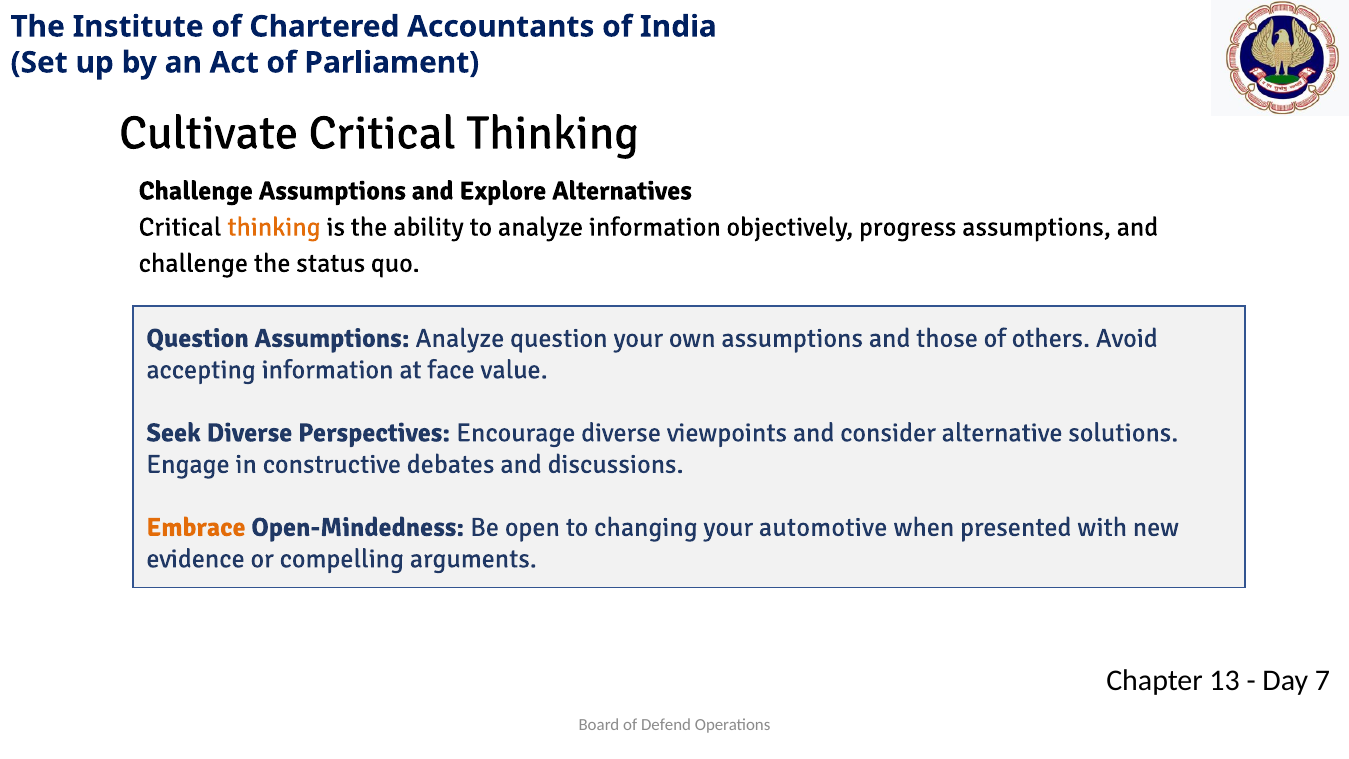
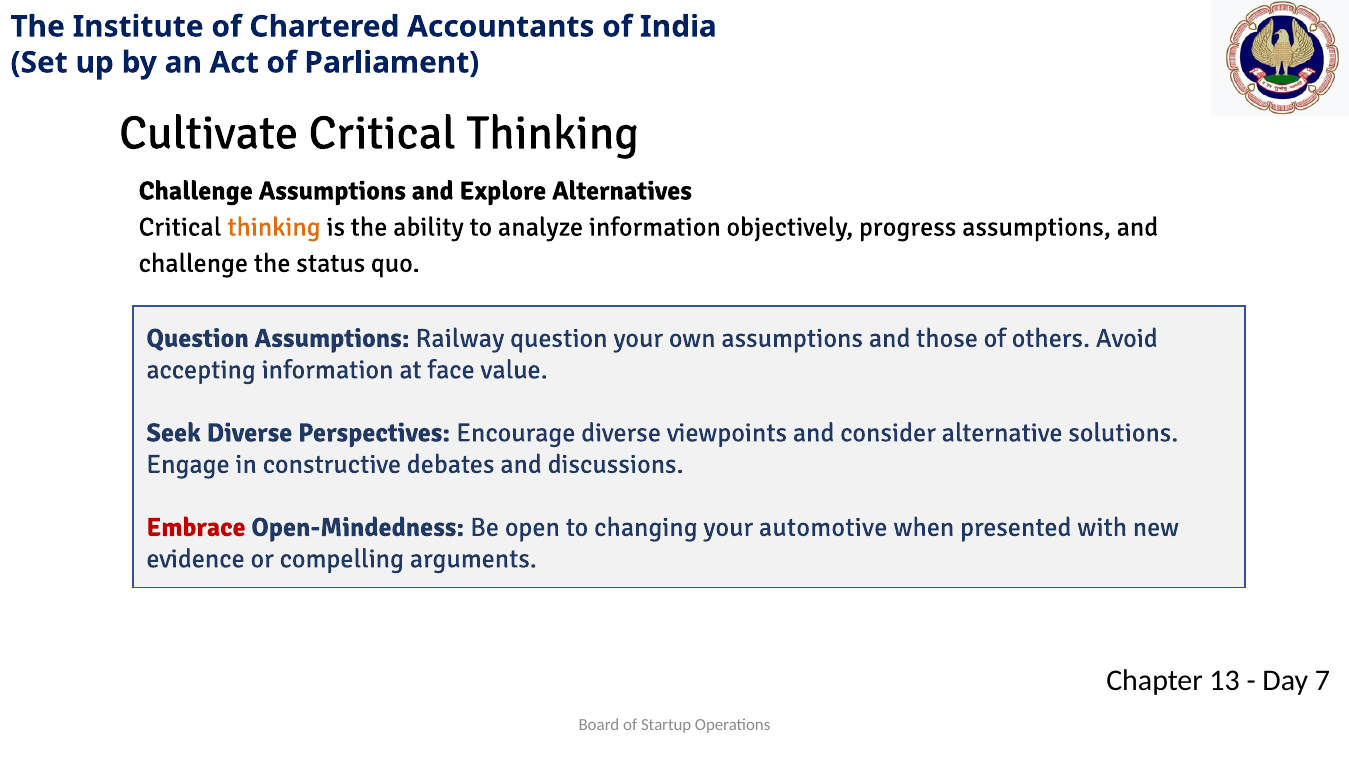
Assumptions Analyze: Analyze -> Railway
Embrace colour: orange -> red
Defend: Defend -> Startup
